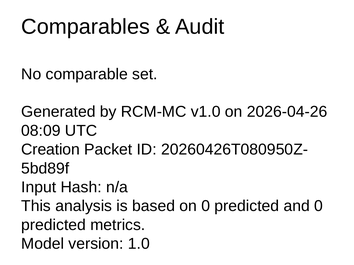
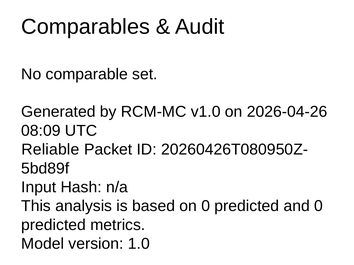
Creation: Creation -> Reliable
